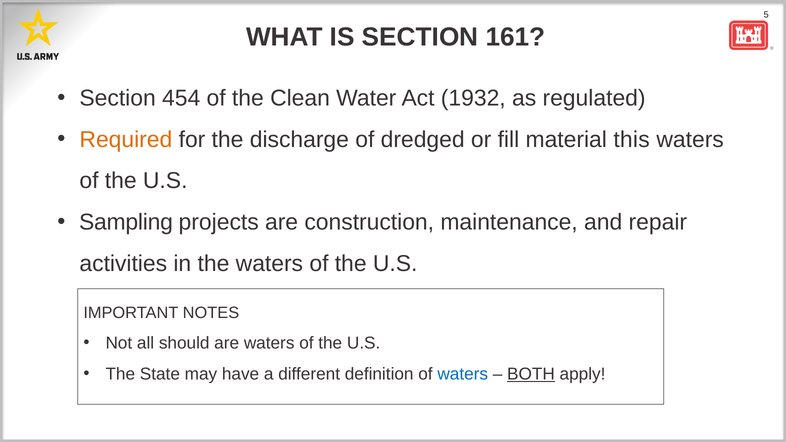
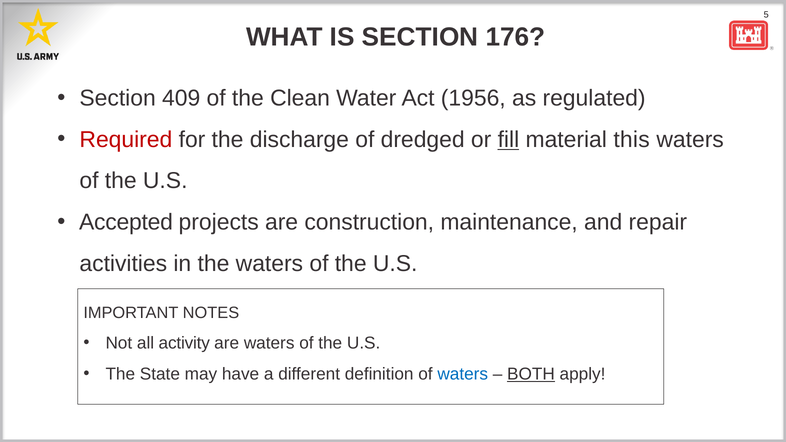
161: 161 -> 176
454: 454 -> 409
1932: 1932 -> 1956
Required colour: orange -> red
fill underline: none -> present
Sampling: Sampling -> Accepted
should: should -> activity
